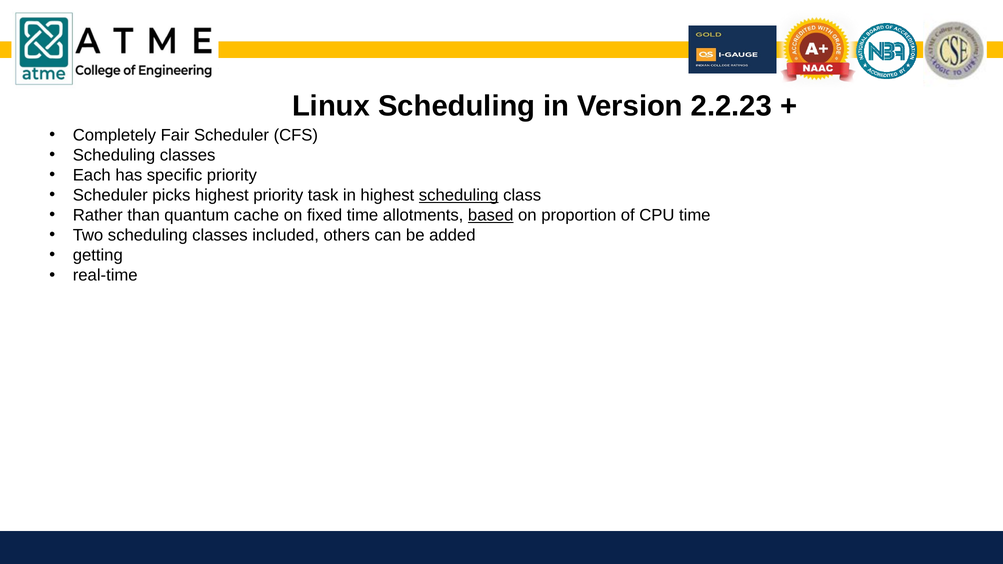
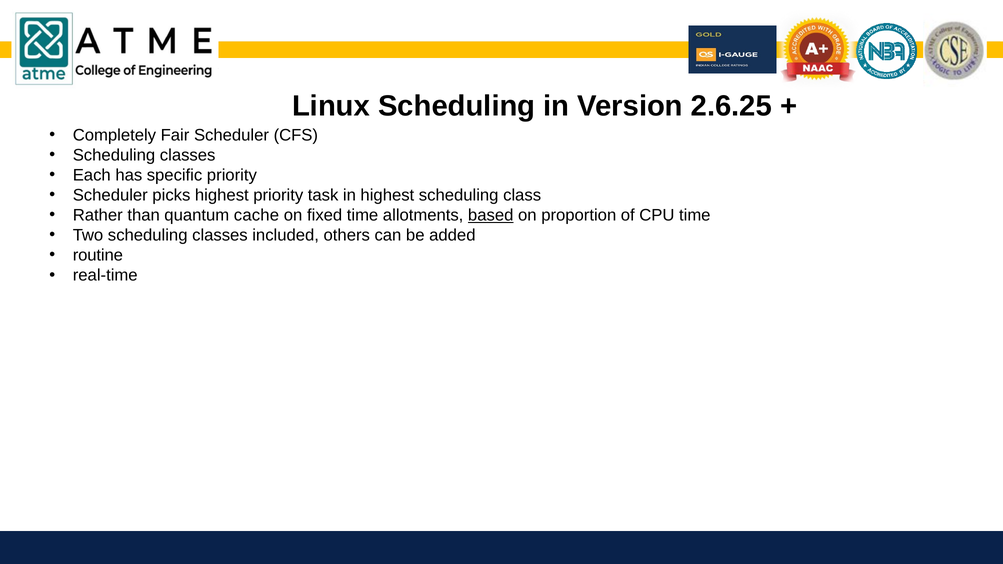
2.2.23: 2.2.23 -> 2.6.25
scheduling at (459, 195) underline: present -> none
getting: getting -> routine
